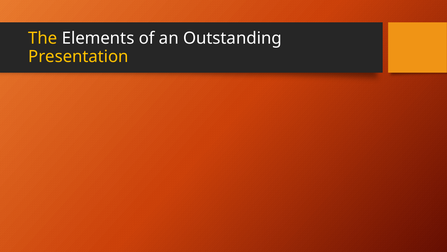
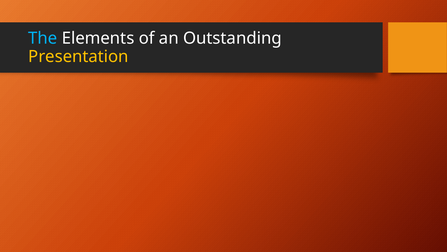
The colour: yellow -> light blue
